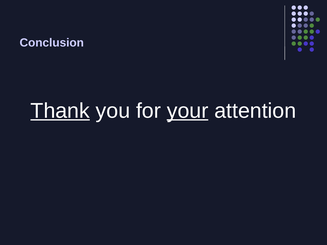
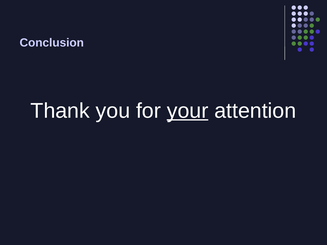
Thank underline: present -> none
